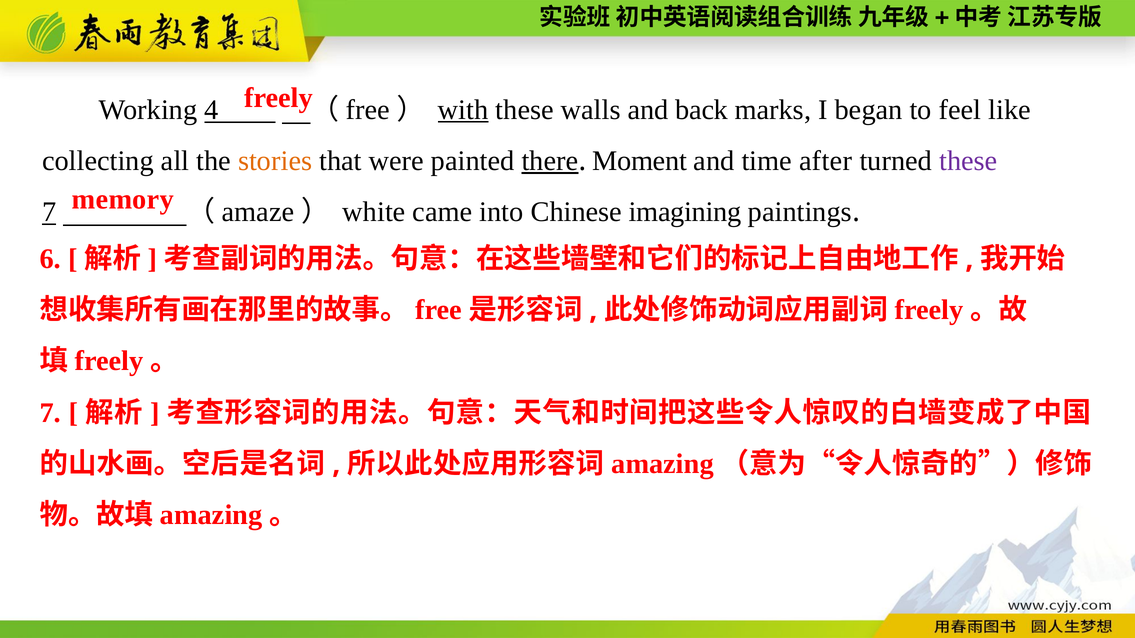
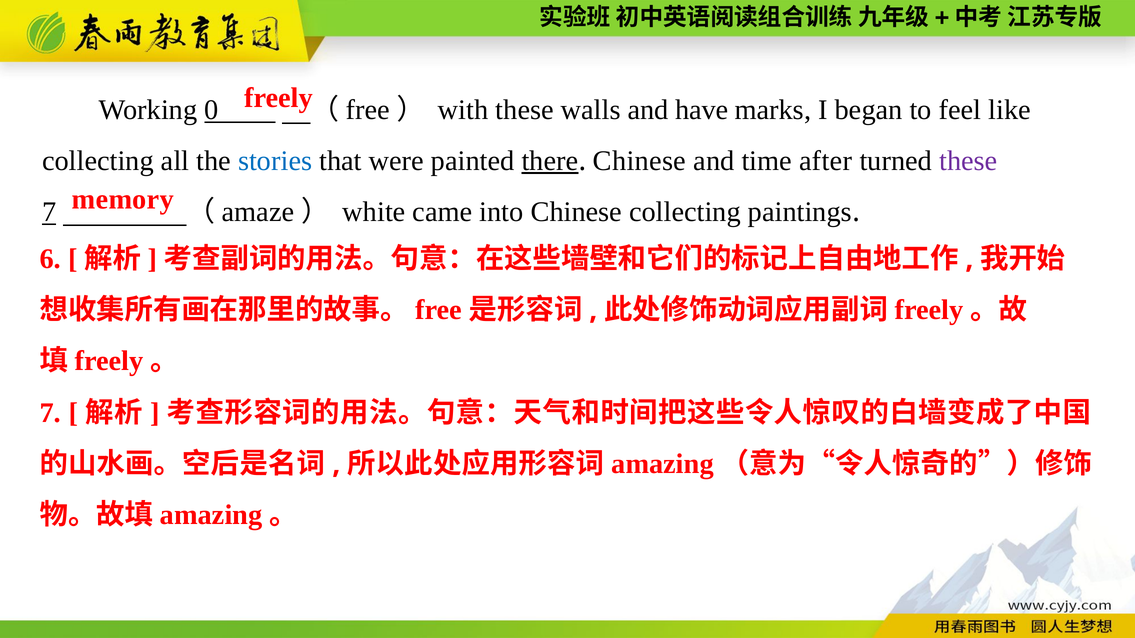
4: 4 -> 0
with underline: present -> none
back: back -> have
stories colour: orange -> blue
Moment at (640, 161): Moment -> Chinese
Chinese imagining: imagining -> collecting
